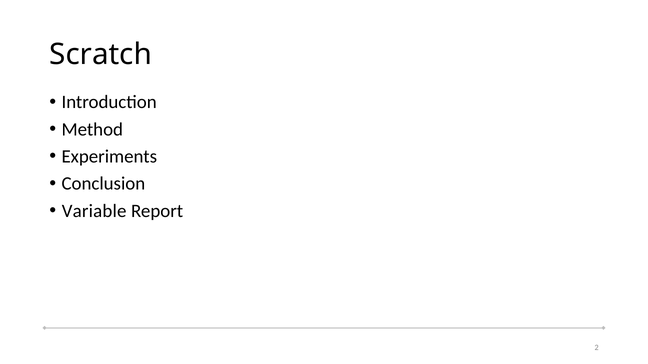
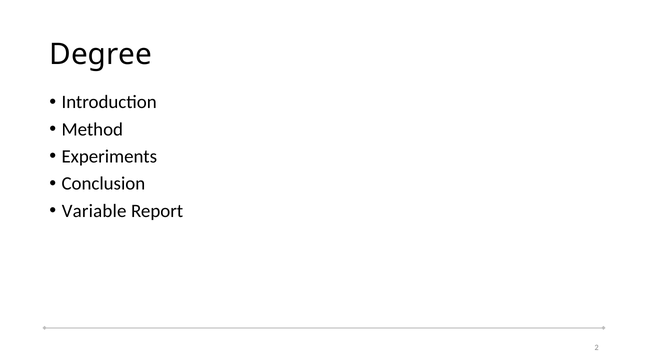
Scratch: Scratch -> Degree
